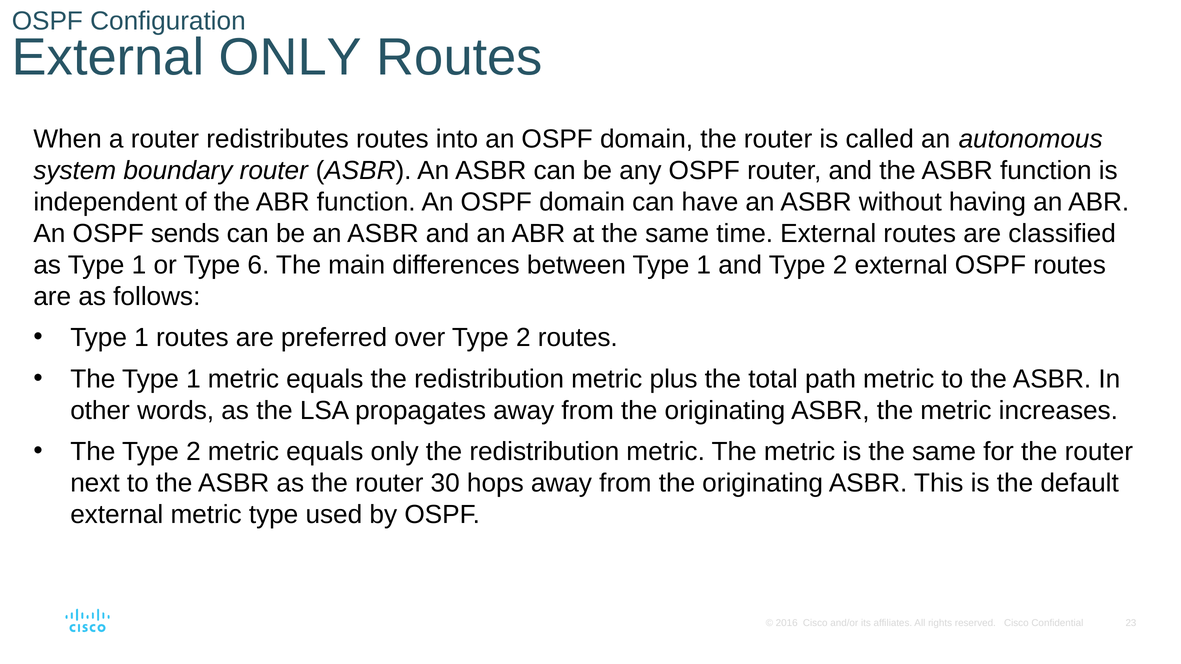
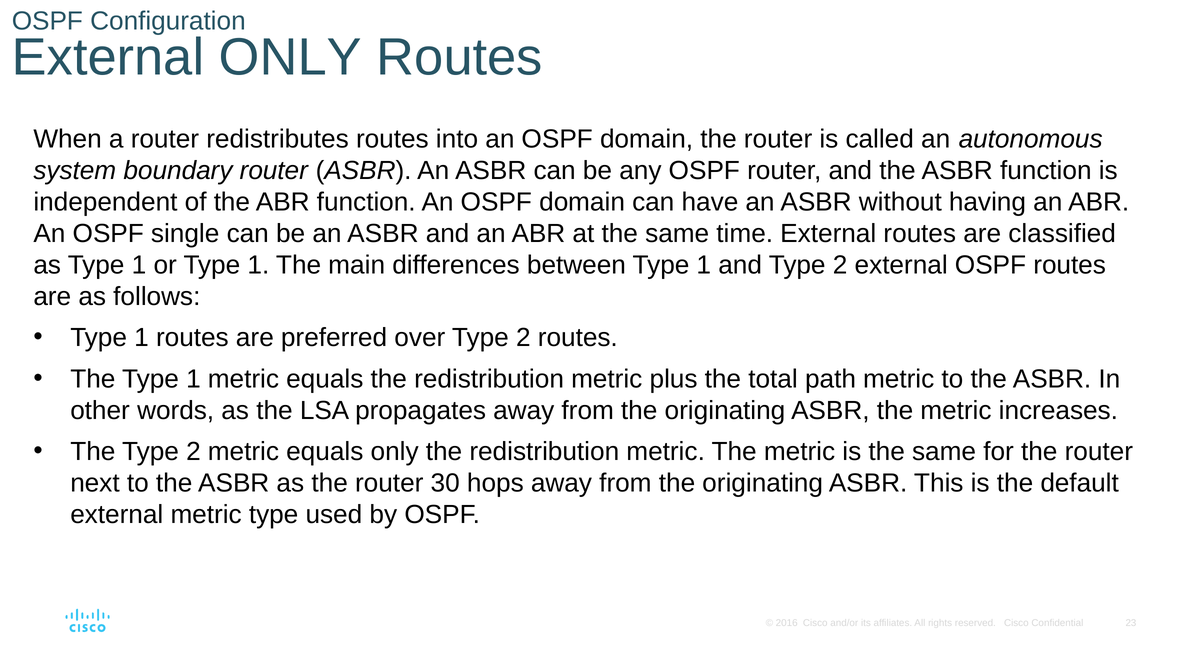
sends: sends -> single
or Type 6: 6 -> 1
